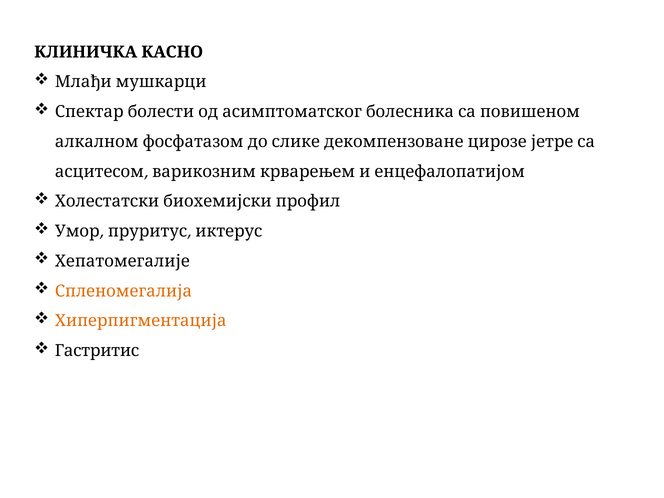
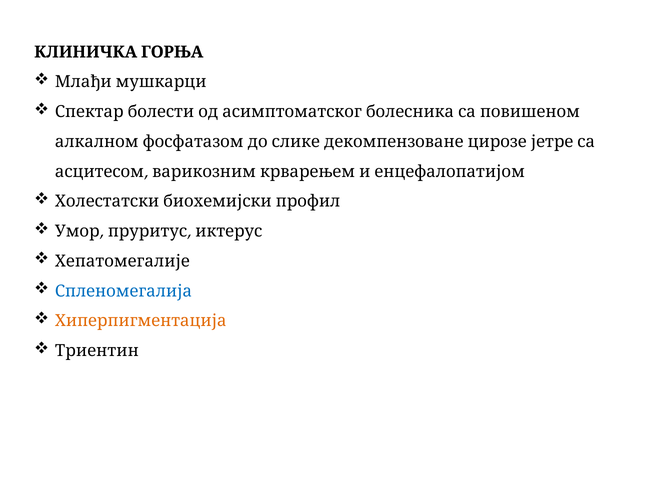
КАСНО: КАСНО -> ГОРЊА
Спленомегалија colour: orange -> blue
Гастритис: Гастритис -> Триентин
